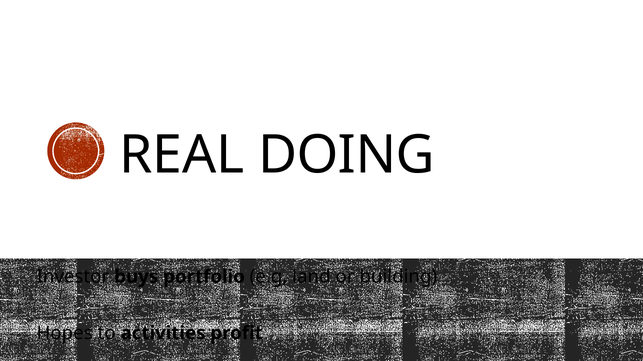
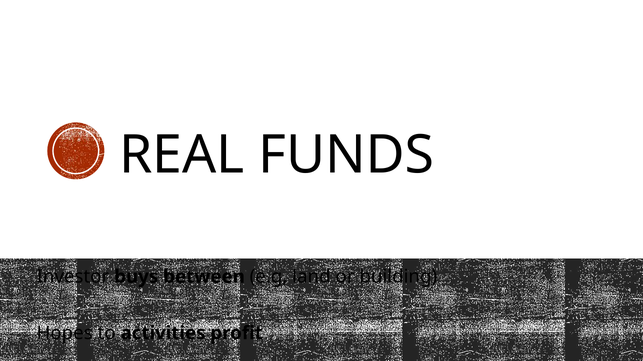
DOING: DOING -> FUNDS
portfolio: portfolio -> between
